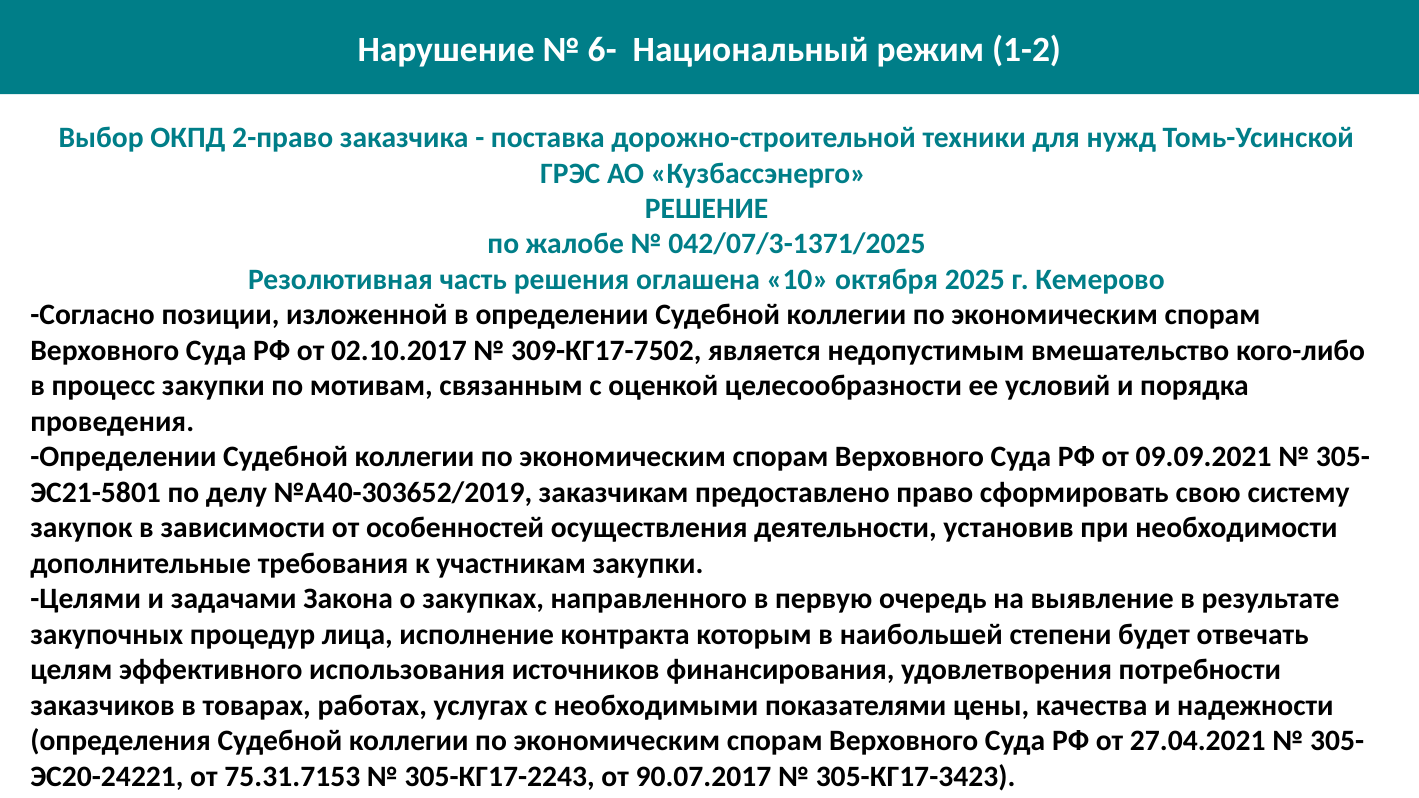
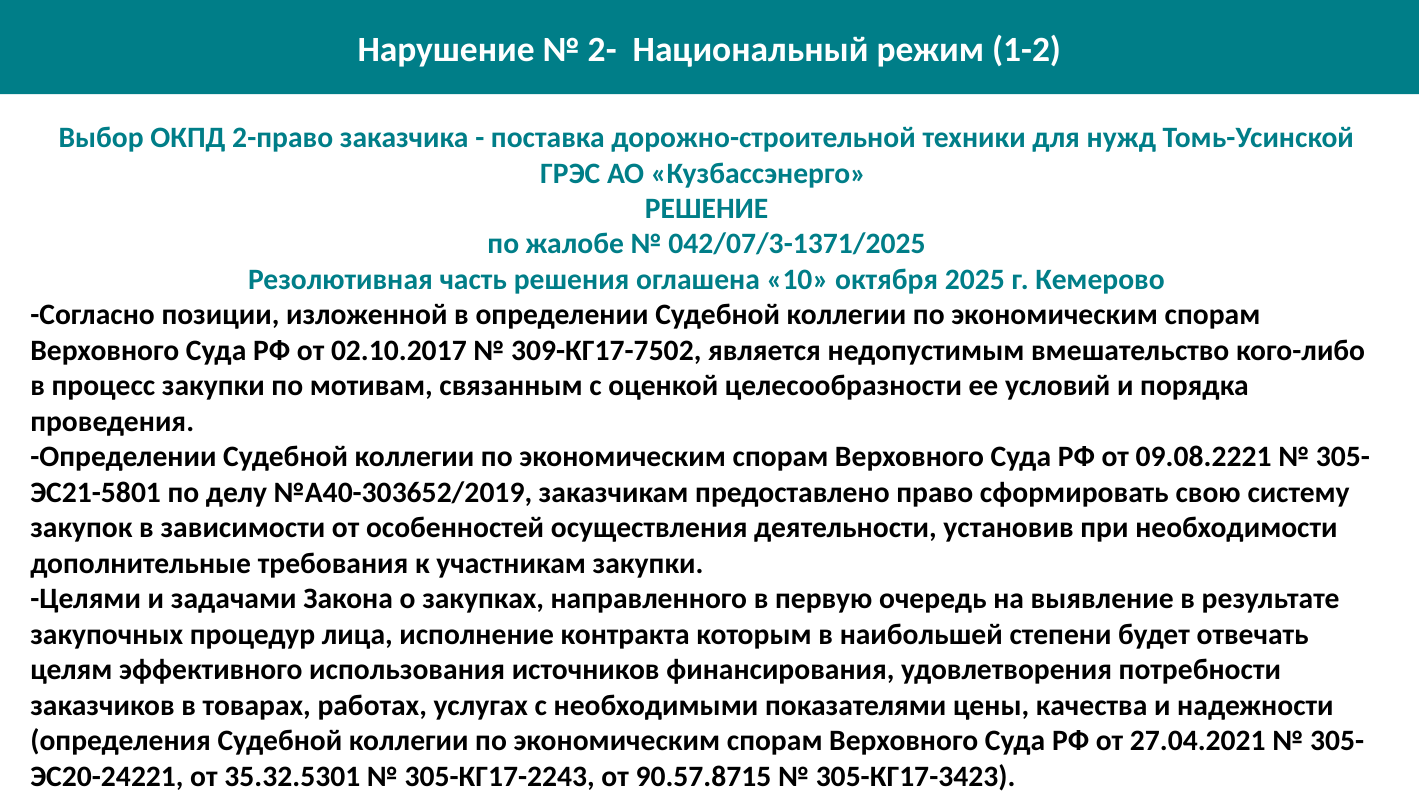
6-: 6- -> 2-
09.09.2021: 09.09.2021 -> 09.08.2221
75.31.7153: 75.31.7153 -> 35.32.5301
90.07.2017: 90.07.2017 -> 90.57.8715
